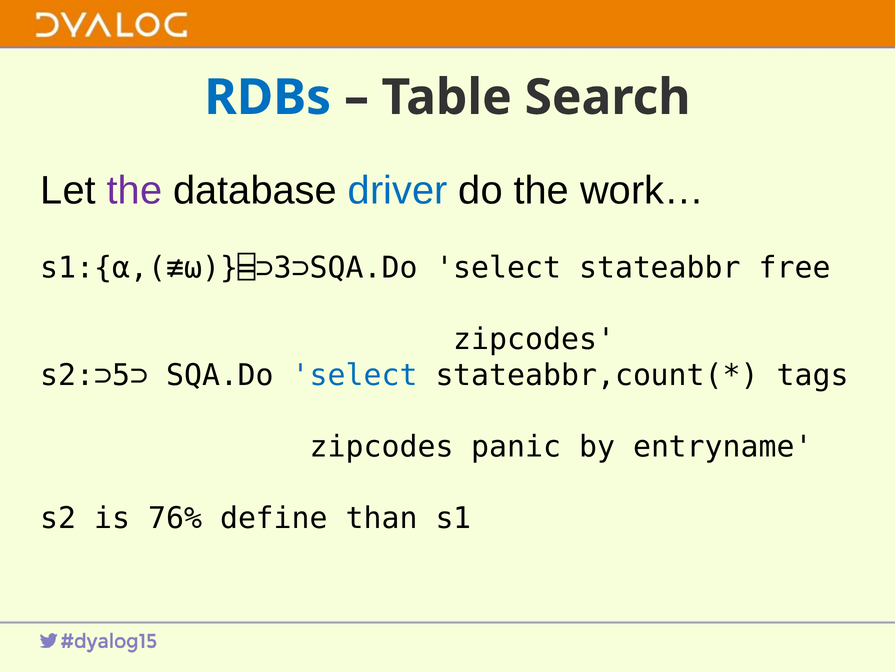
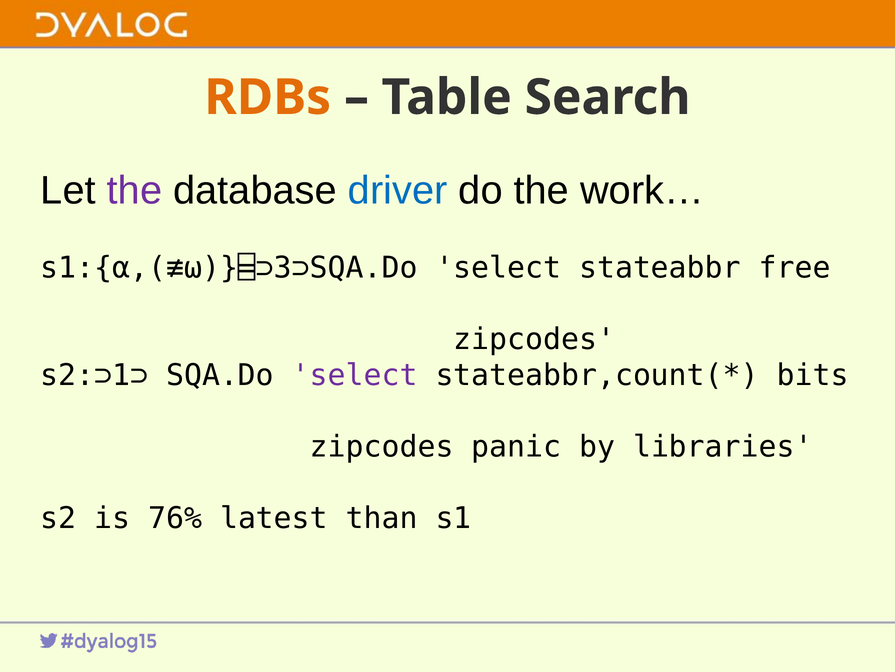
RDBs colour: blue -> orange
s2:⊃5⊃: s2:⊃5⊃ -> s2:⊃1⊃
select at (355, 375) colour: blue -> purple
tags: tags -> bits
entryname: entryname -> libraries
define: define -> latest
